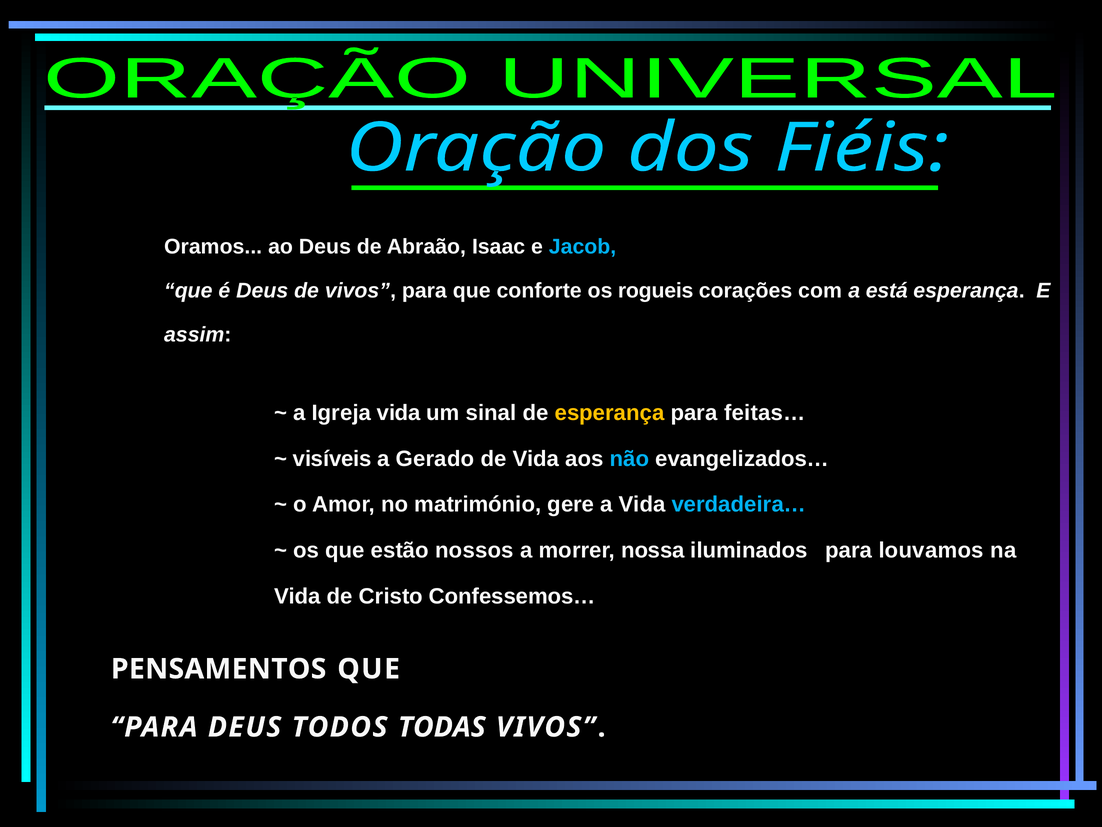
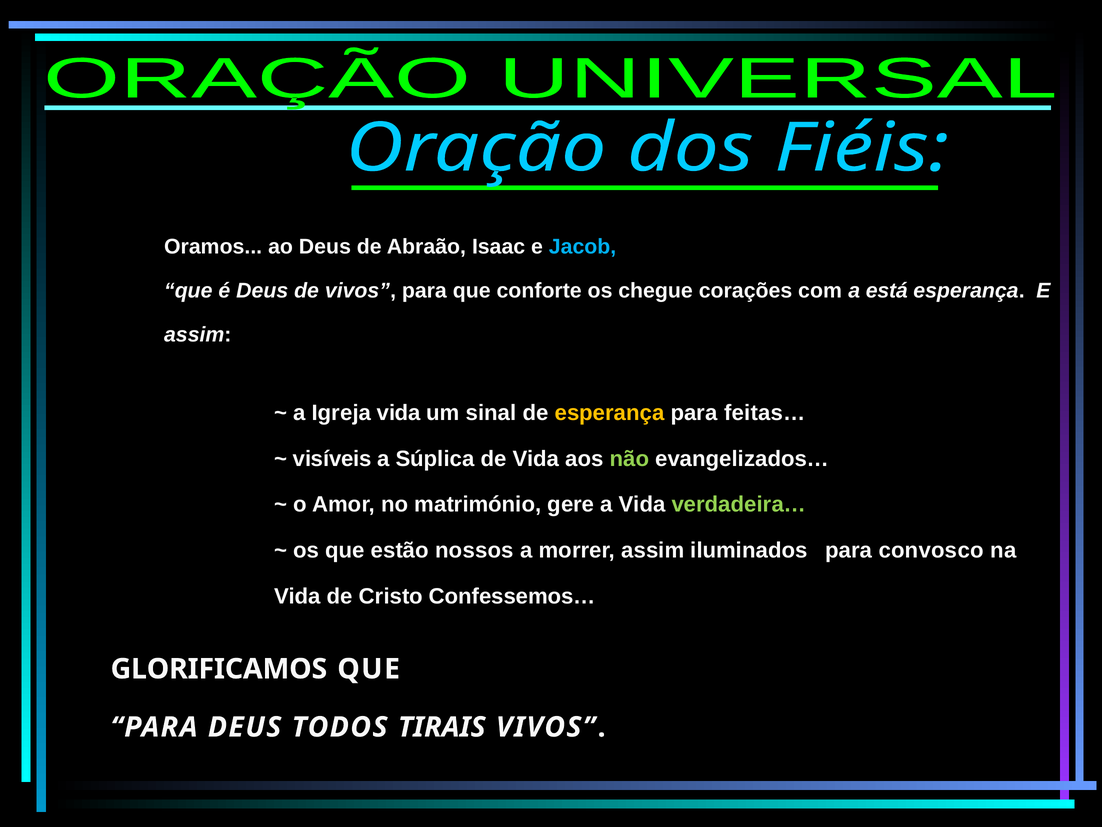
rogueis: rogueis -> chegue
Gerado: Gerado -> Súplica
não colour: light blue -> light green
verdadeira… colour: light blue -> light green
morrer nossa: nossa -> assim
louvamos: louvamos -> convosco
PENSAMENTOS: PENSAMENTOS -> GLORIFICAMOS
TODAS: TODAS -> TIRAIS
